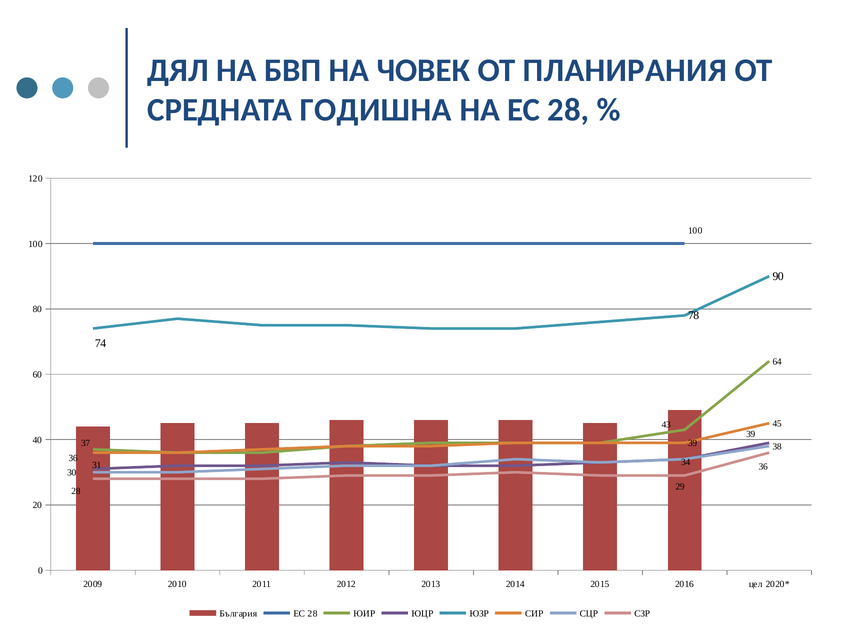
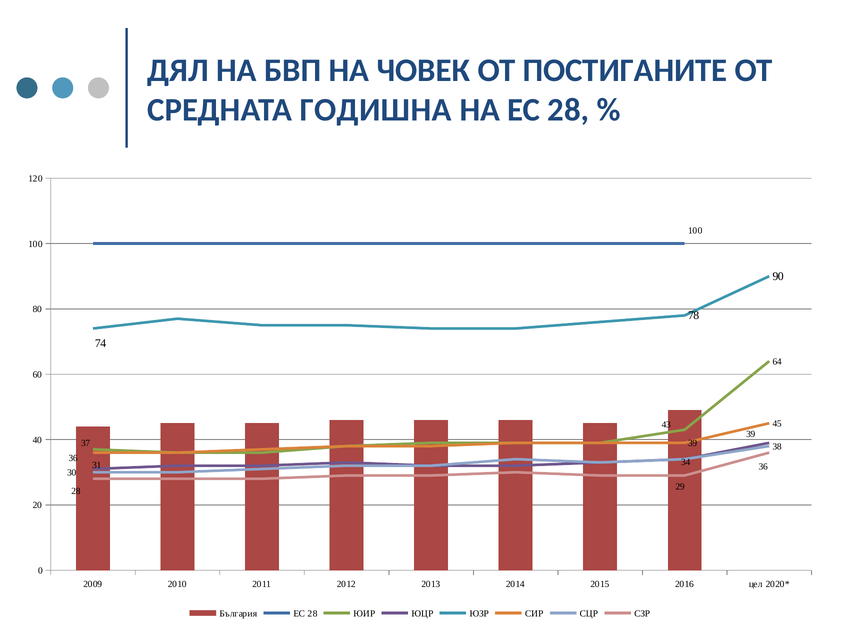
ПЛАНИРАНИЯ: ПЛАНИРАНИЯ -> ПОСТИГАНИТЕ
